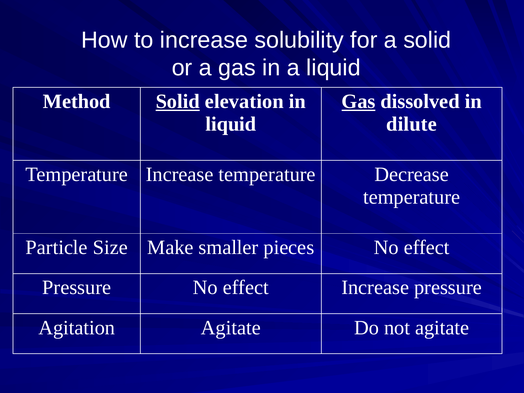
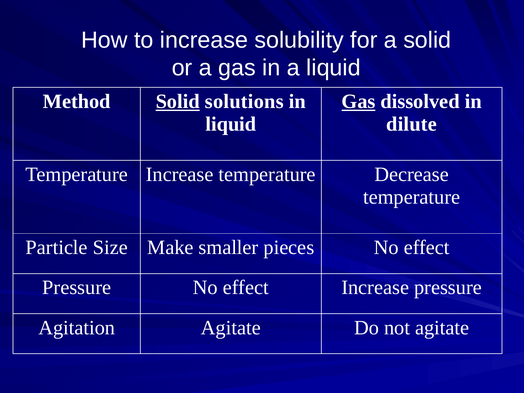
elevation: elevation -> solutions
